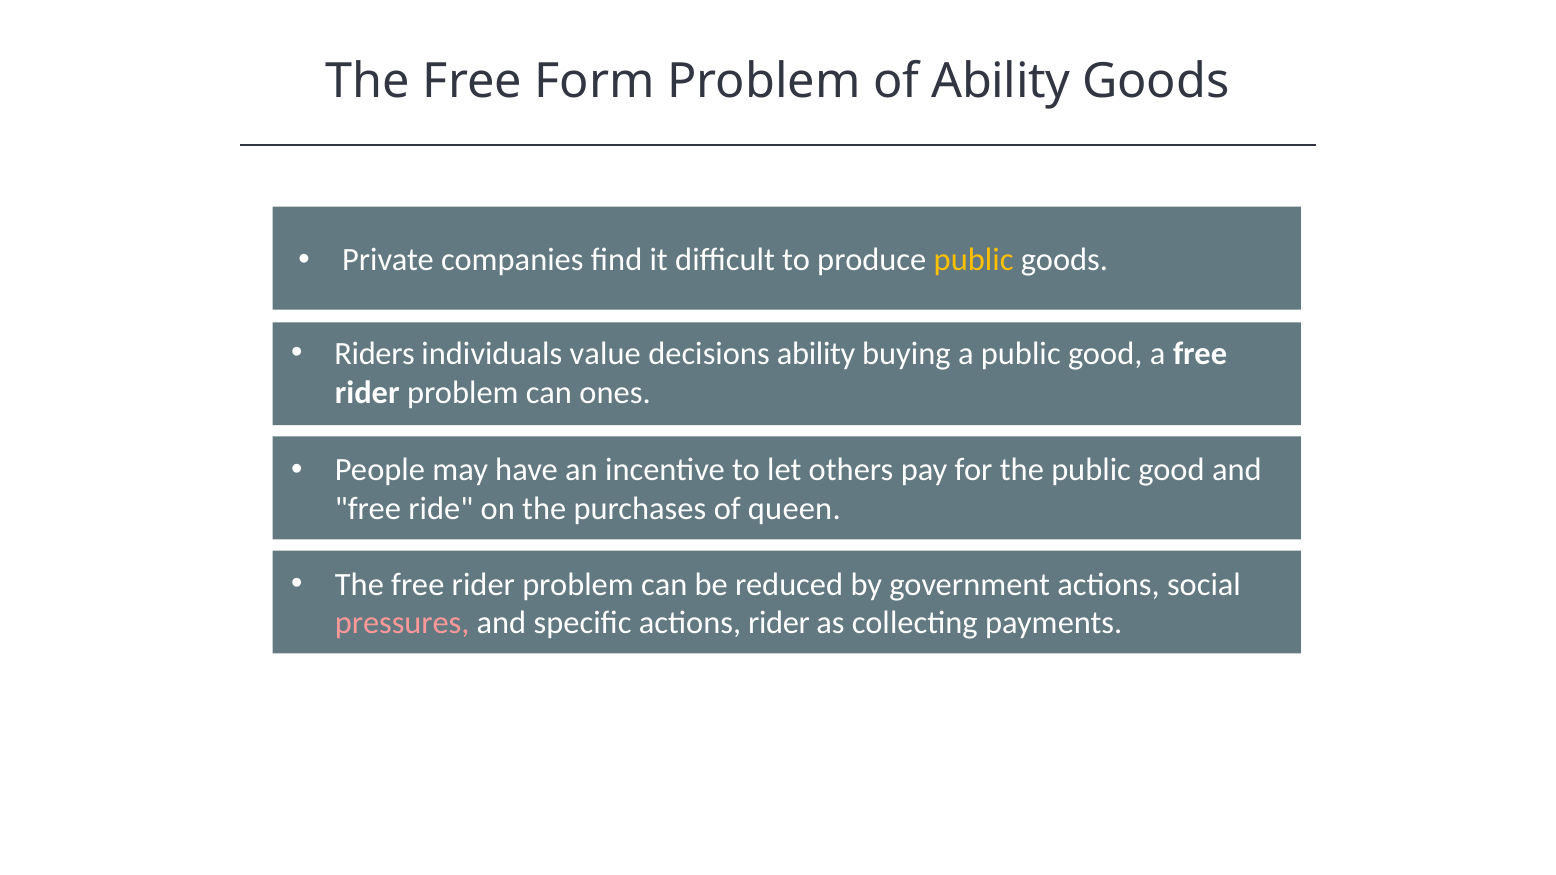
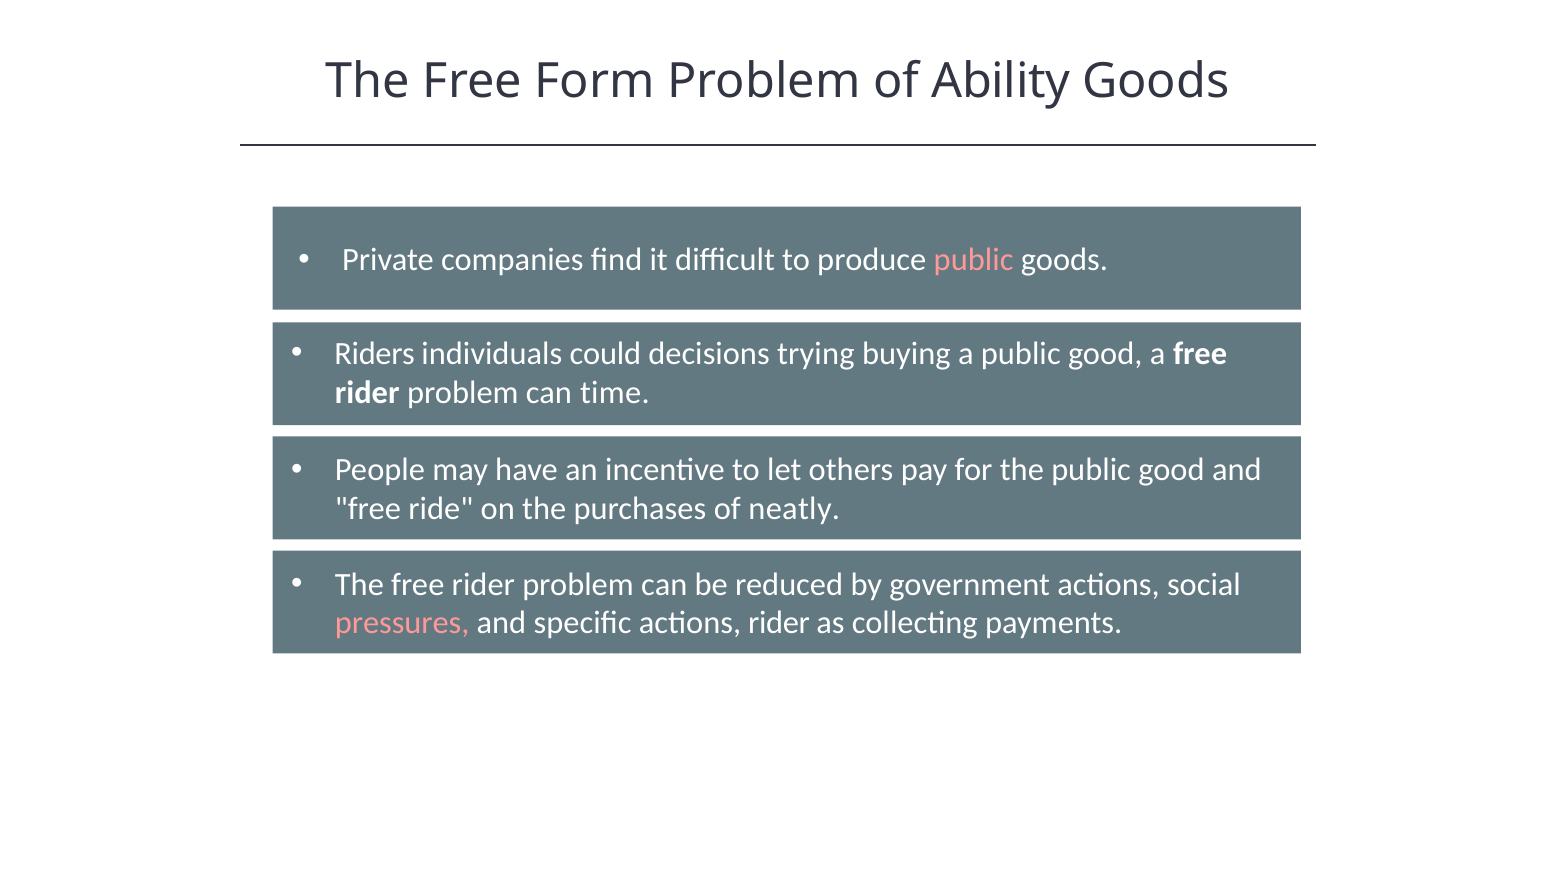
public at (974, 260) colour: yellow -> pink
value: value -> could
decisions ability: ability -> trying
ones: ones -> time
queen: queen -> neatly
